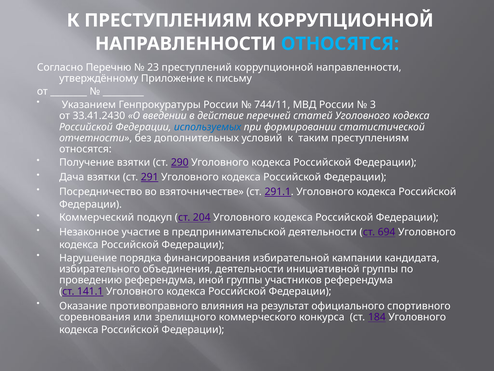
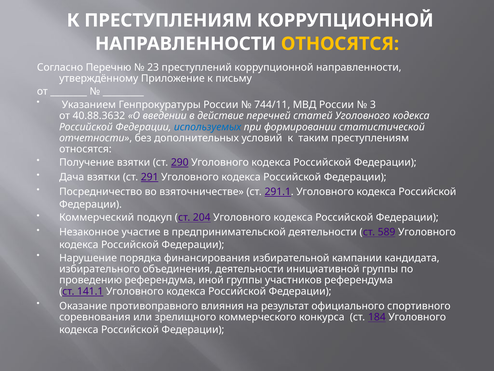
ОТНОСЯТСЯ at (340, 44) colour: light blue -> yellow
33.41.2430: 33.41.2430 -> 40.88.3632
694: 694 -> 589
